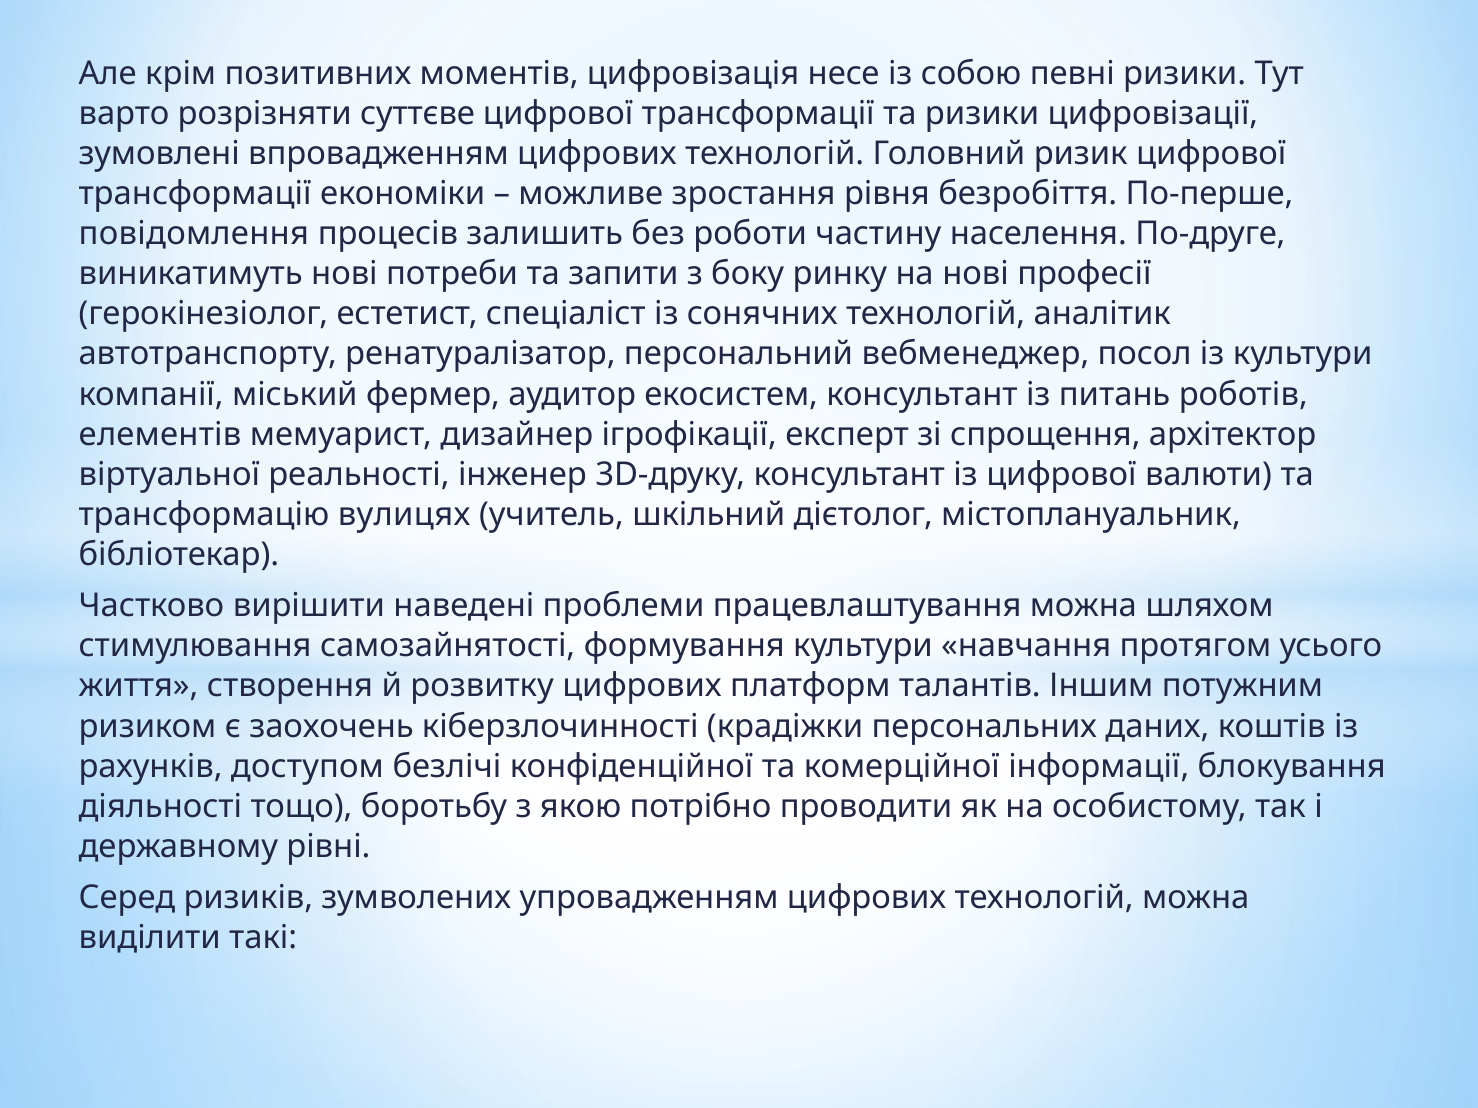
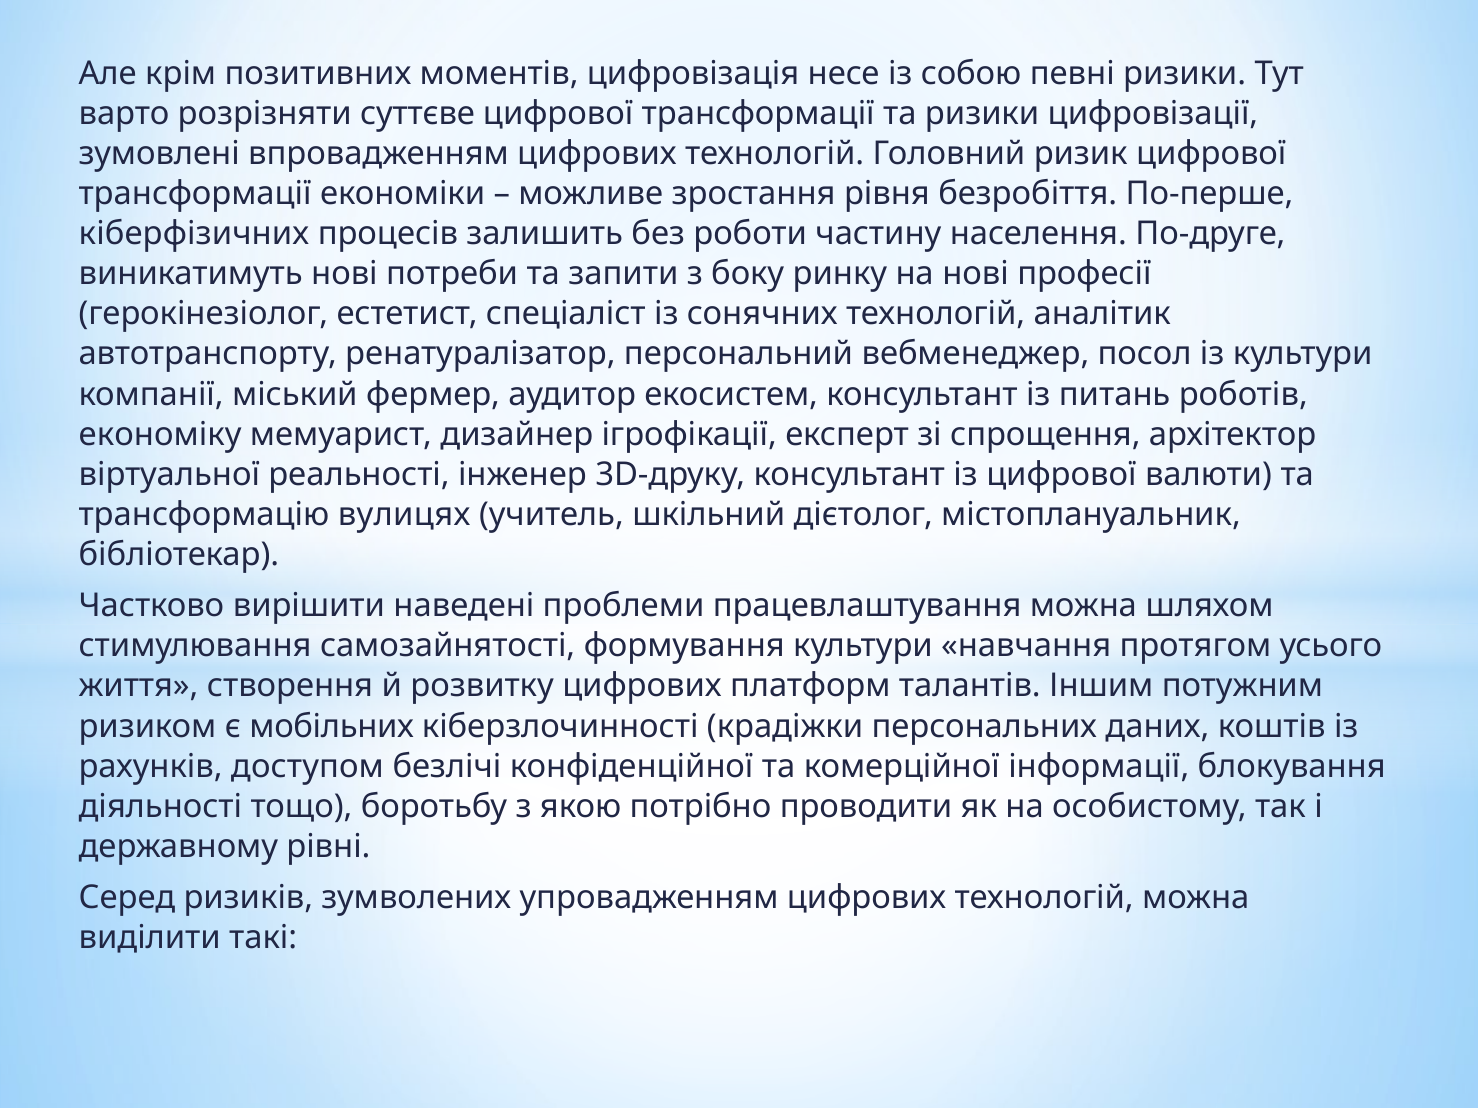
повідомлення: повідомлення -> кіберфізичних
елементів: елементів -> економіку
заохочень: заохочень -> мобільних
